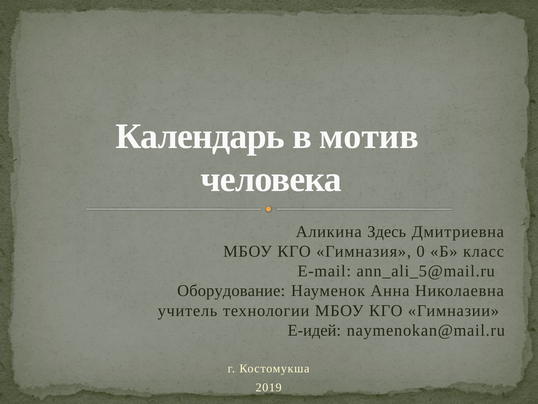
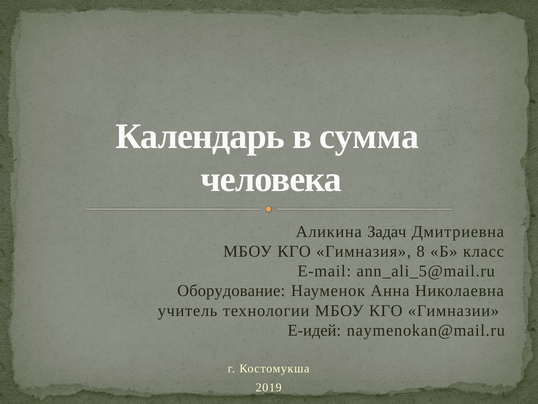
мотив: мотив -> сумма
Здесь: Здесь -> Задач
0: 0 -> 8
